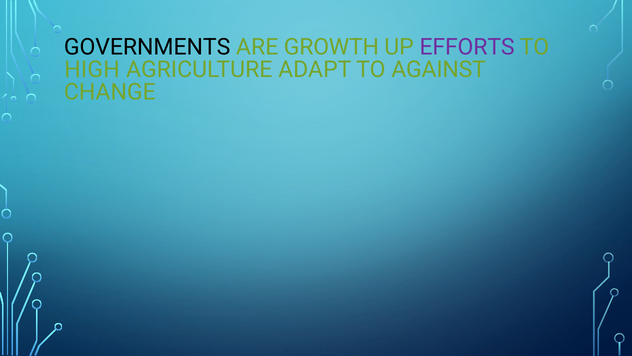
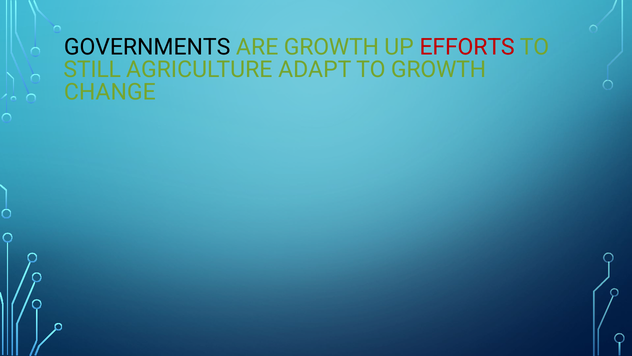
EFFORTS colour: purple -> red
HIGH: HIGH -> STILL
TO AGAINST: AGAINST -> GROWTH
